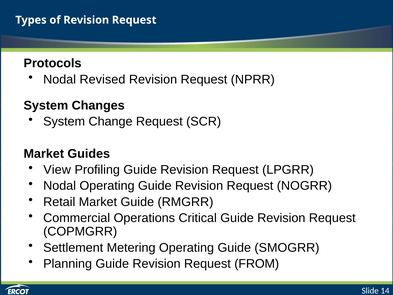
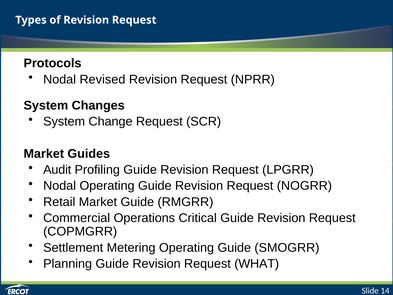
View: View -> Audit
FROM: FROM -> WHAT
